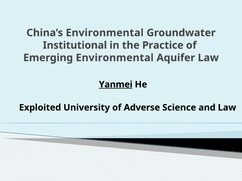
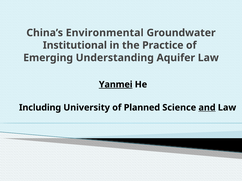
Emerging Environmental: Environmental -> Understanding
Exploited: Exploited -> Including
Adverse: Adverse -> Planned
and underline: none -> present
